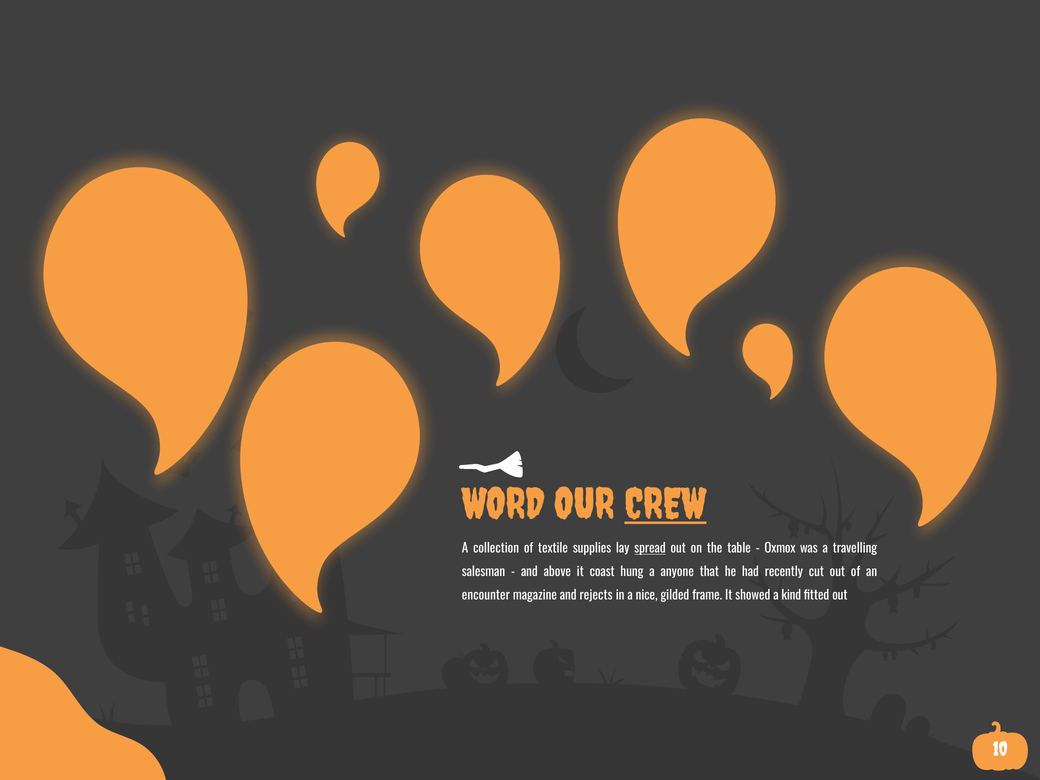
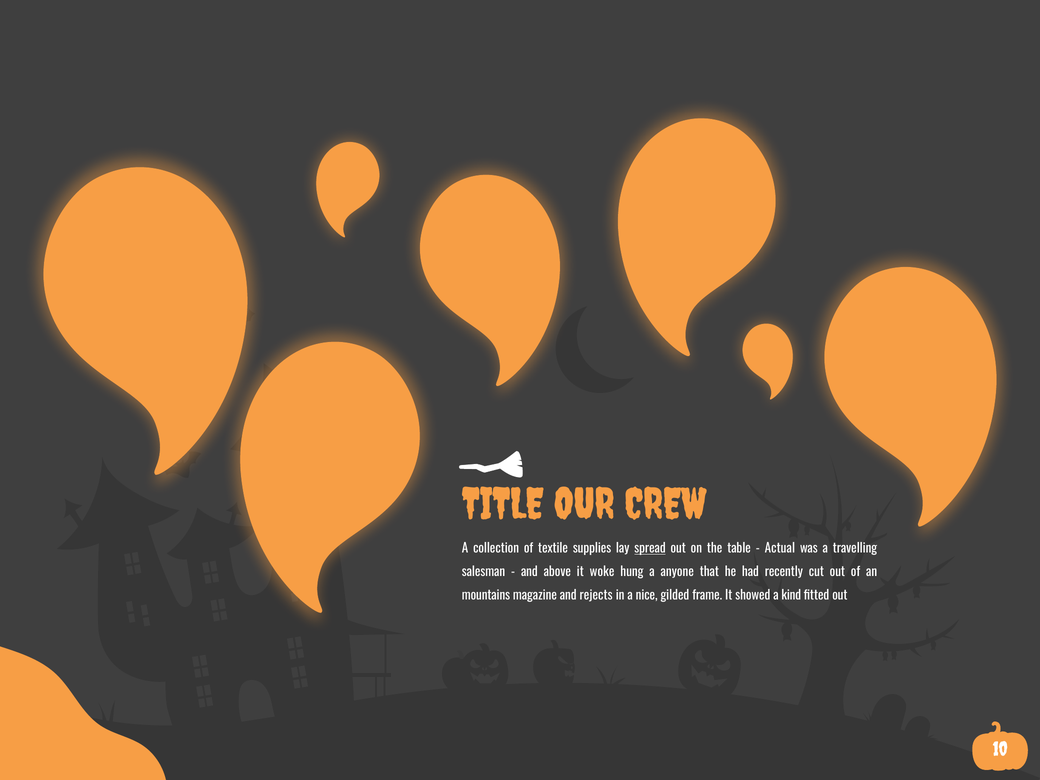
WORD: WORD -> TITLE
CREW underline: present -> none
Oxmox: Oxmox -> Actual
coast: coast -> woke
encounter: encounter -> mountains
